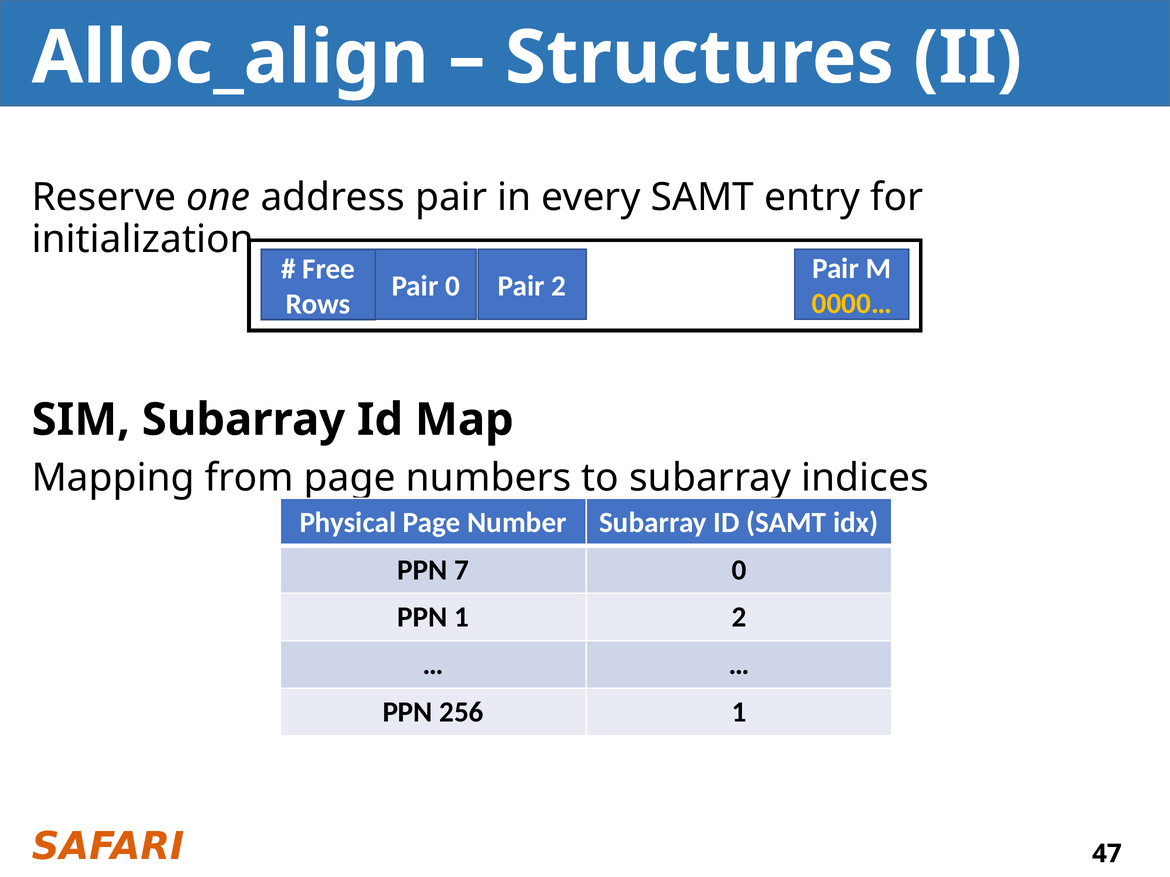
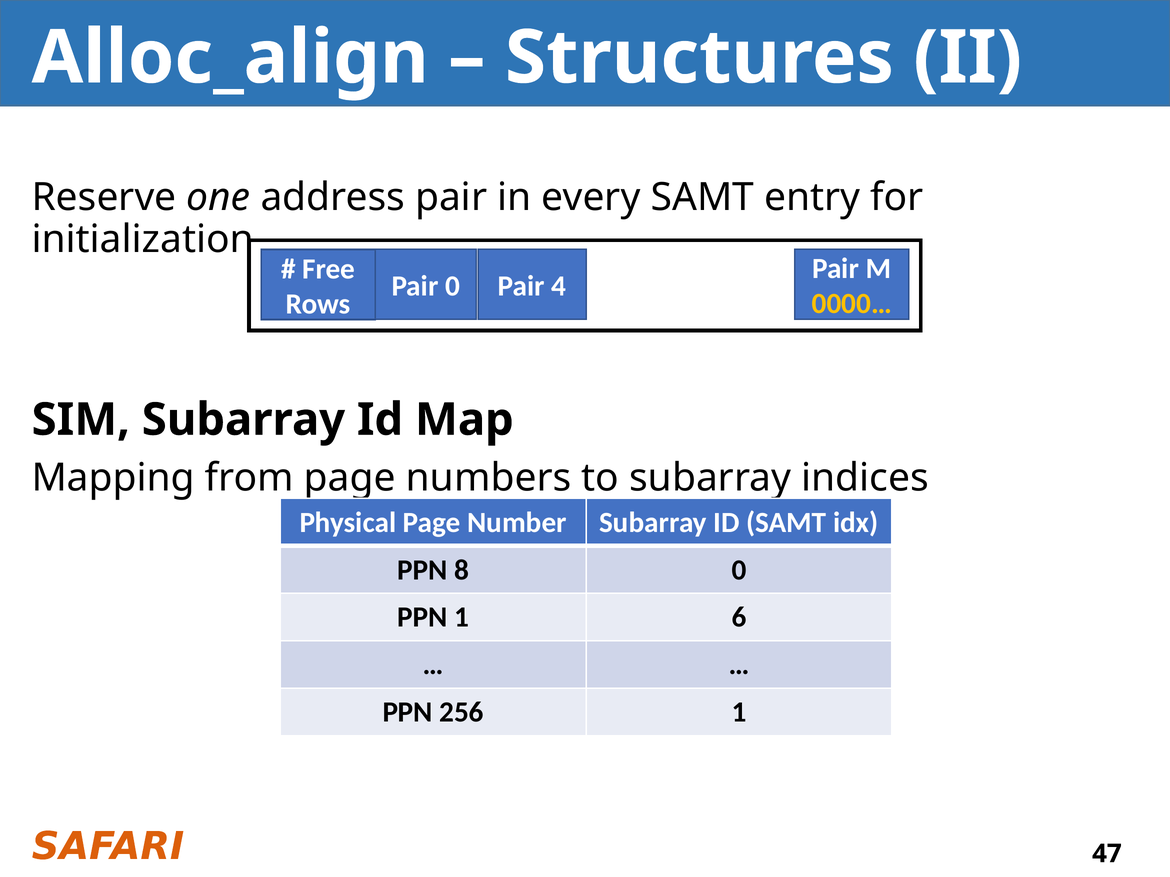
Pair 2: 2 -> 4
7: 7 -> 8
1 2: 2 -> 6
